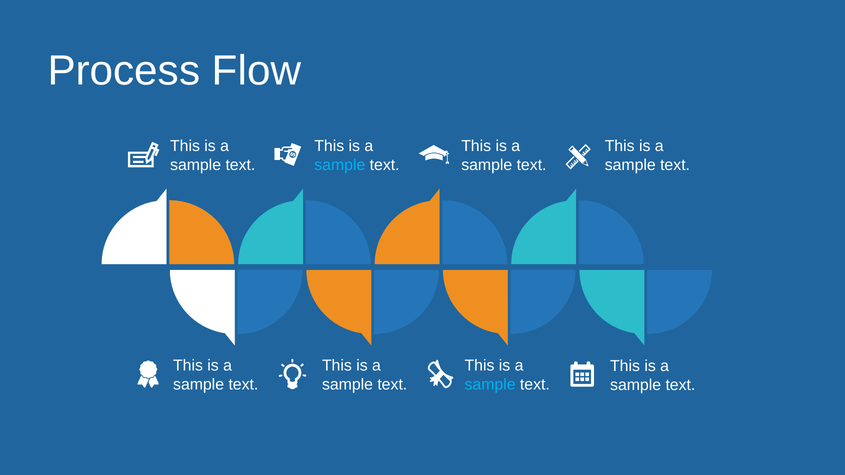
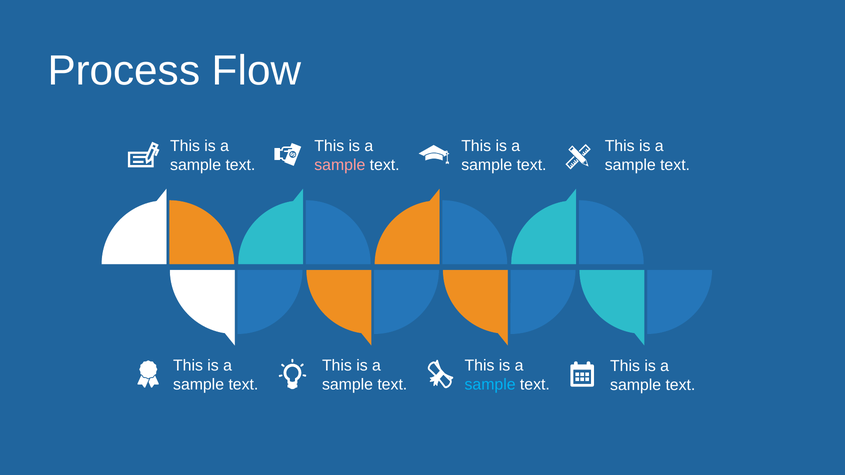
sample at (340, 165) colour: light blue -> pink
